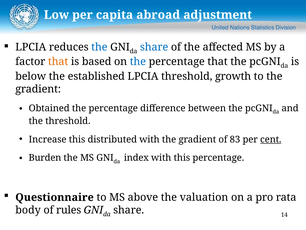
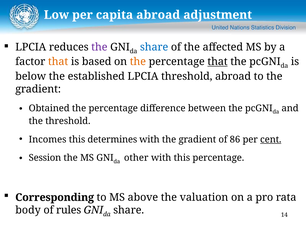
the at (99, 47) colour: blue -> purple
the at (138, 62) colour: blue -> orange
that at (218, 62) underline: none -> present
threshold growth: growth -> abroad
Increase: Increase -> Incomes
distributed: distributed -> determines
83: 83 -> 86
Burden: Burden -> Session
index: index -> other
Questionnaire: Questionnaire -> Corresponding
